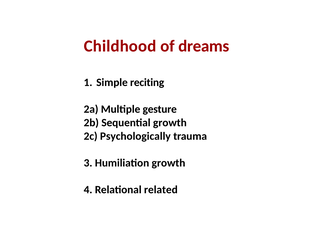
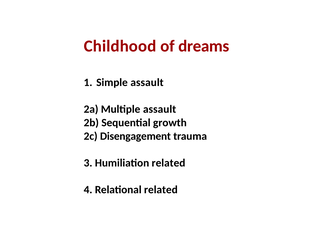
Simple reciting: reciting -> assault
Multiple gesture: gesture -> assault
Psychologically: Psychologically -> Disengagement
Humiliation growth: growth -> related
